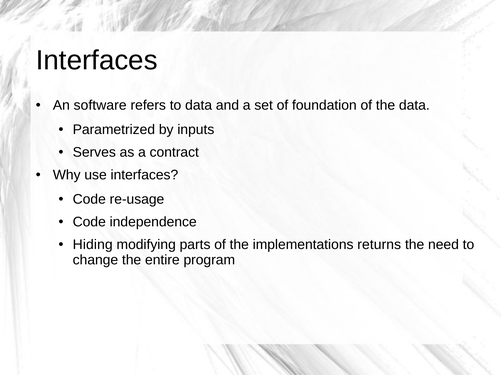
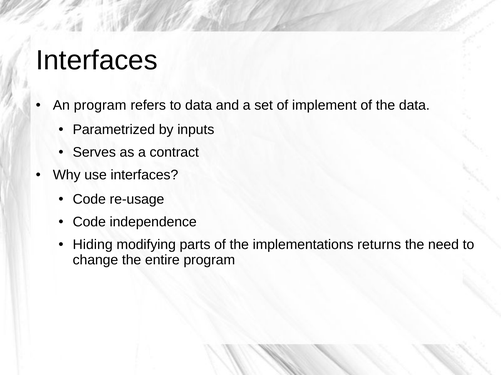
An software: software -> program
foundation: foundation -> implement
